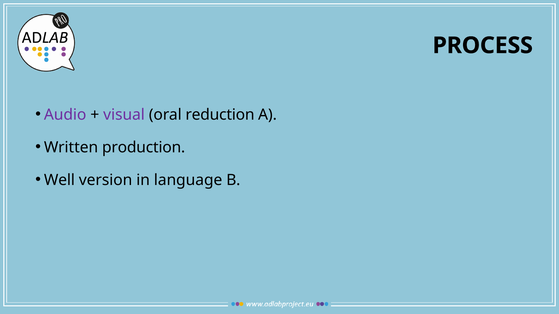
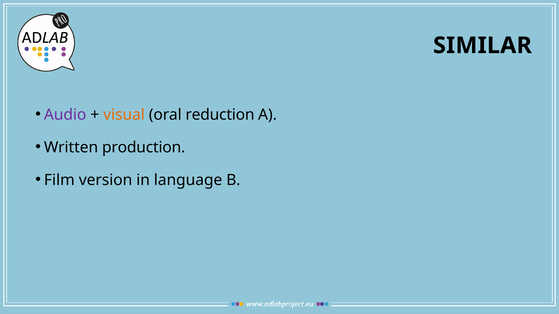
PROCESS: PROCESS -> SIMILAR
visual colour: purple -> orange
Well: Well -> Film
